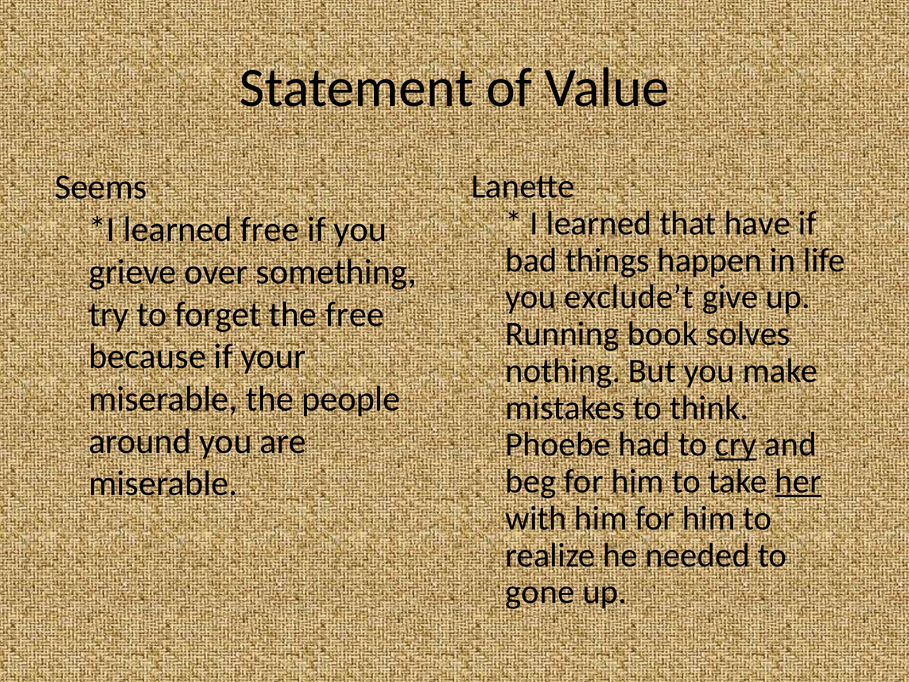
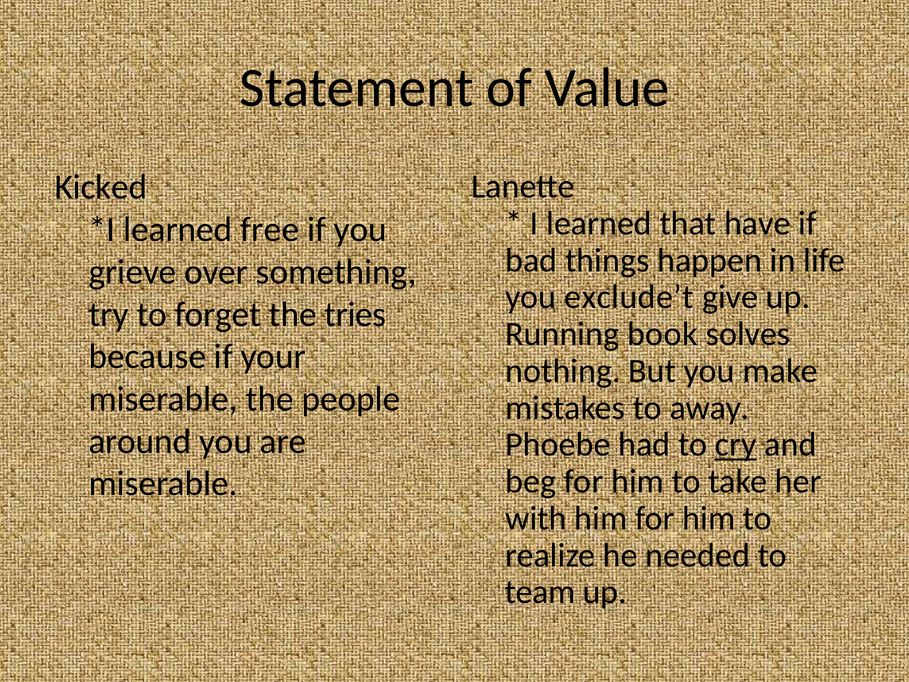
Seems: Seems -> Kicked
the free: free -> tries
think: think -> away
her underline: present -> none
gone: gone -> team
